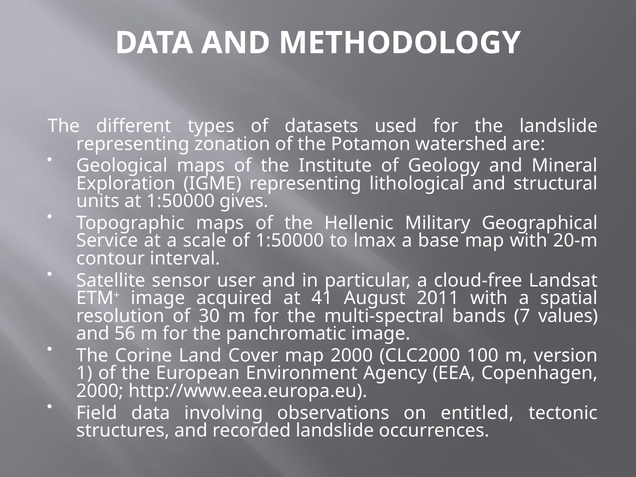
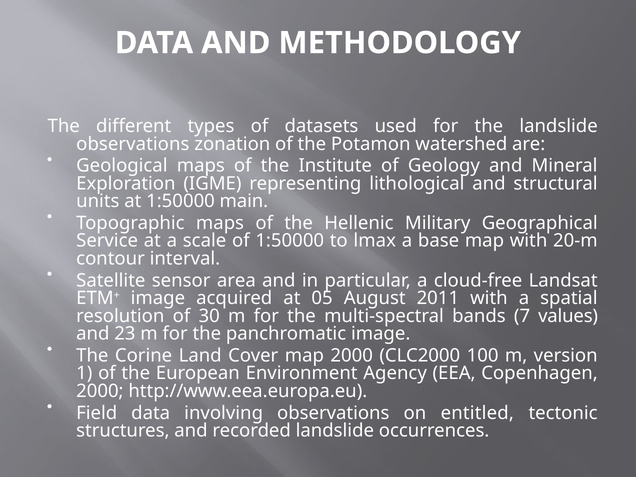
representing at (133, 144): representing -> observations
gives: gives -> main
user: user -> area
41: 41 -> 05
56: 56 -> 23
